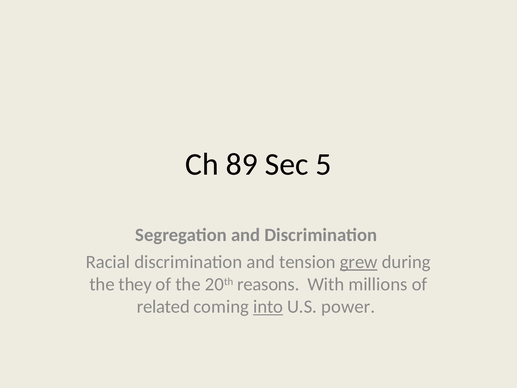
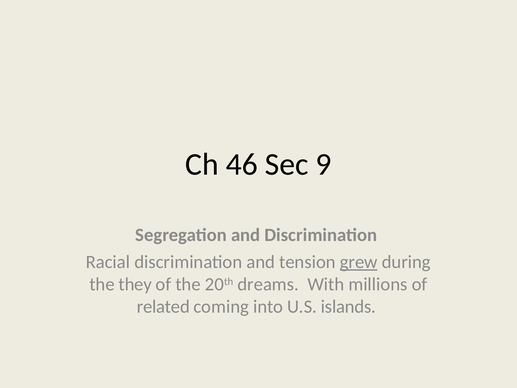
89: 89 -> 46
5: 5 -> 9
reasons: reasons -> dreams
into underline: present -> none
power: power -> islands
